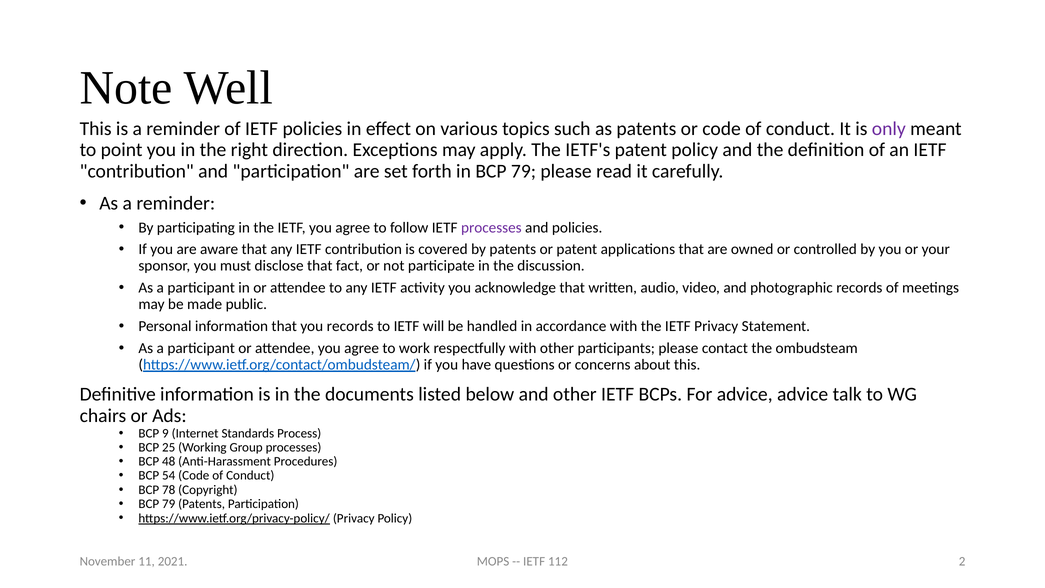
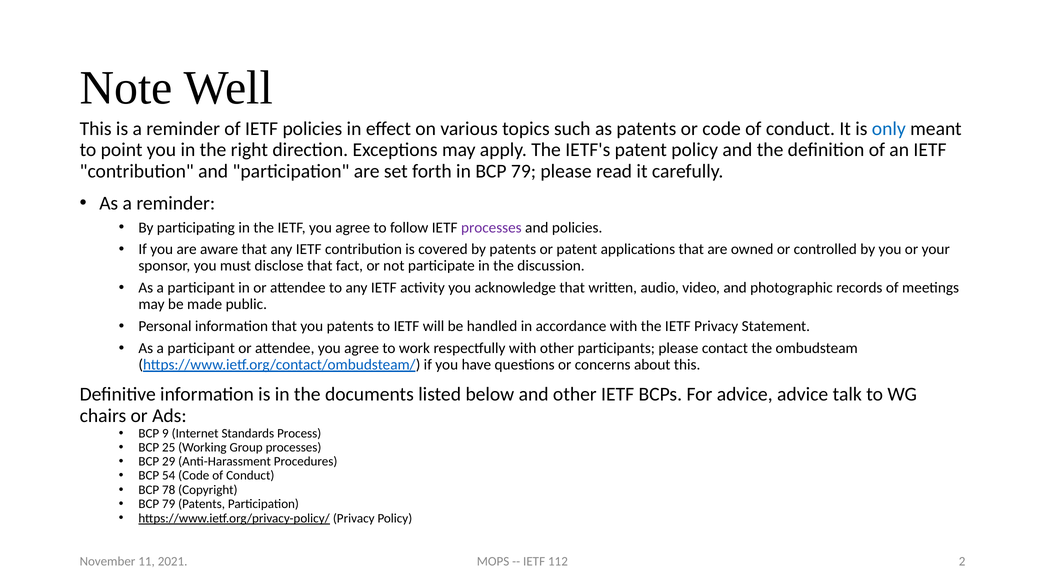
only colour: purple -> blue
you records: records -> patents
48: 48 -> 29
